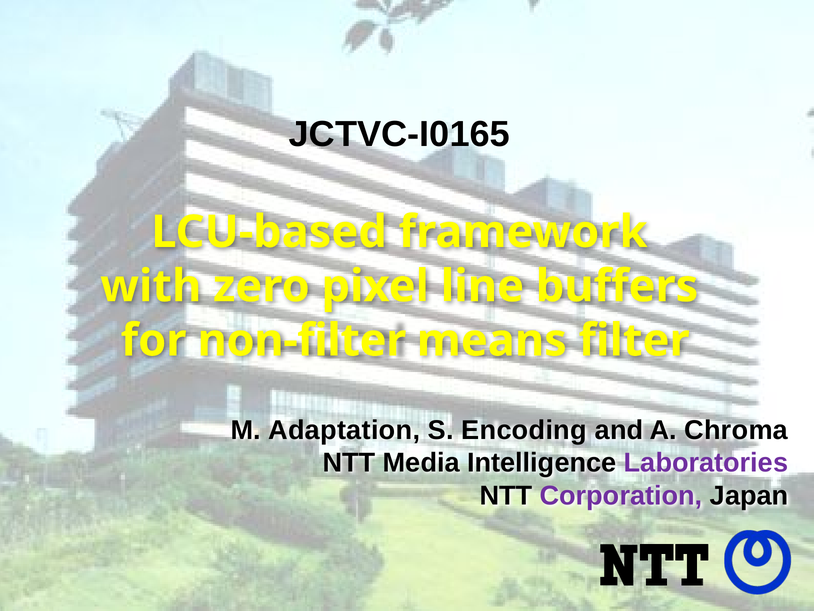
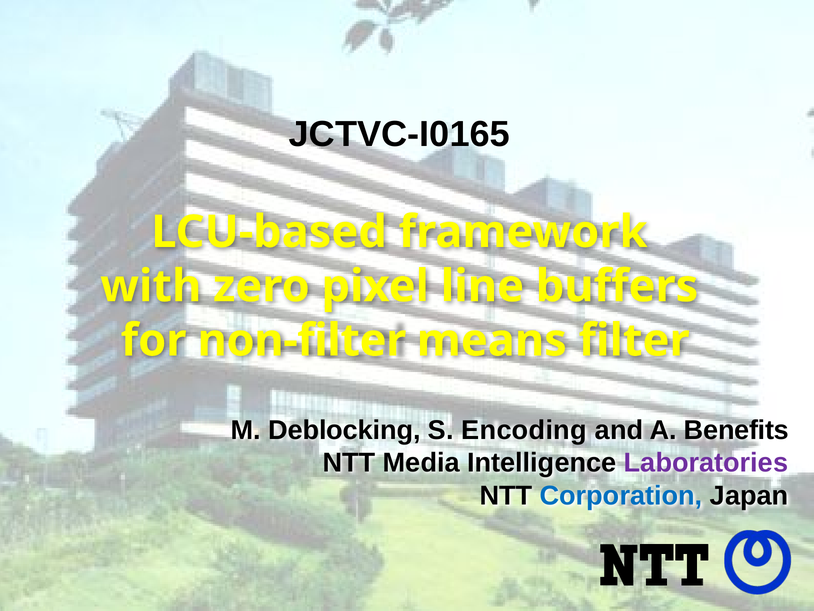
Adaptation: Adaptation -> Deblocking
Chroma: Chroma -> Benefits
Corporation colour: purple -> blue
